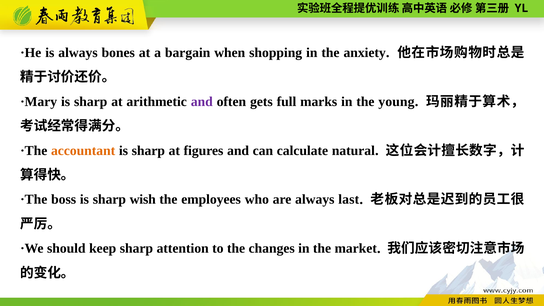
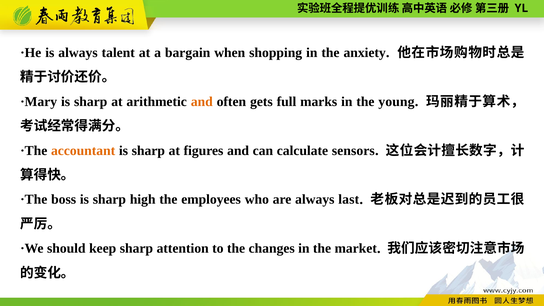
bones: bones -> talent
and at (202, 102) colour: purple -> orange
natural: natural -> sensors
wish: wish -> high
